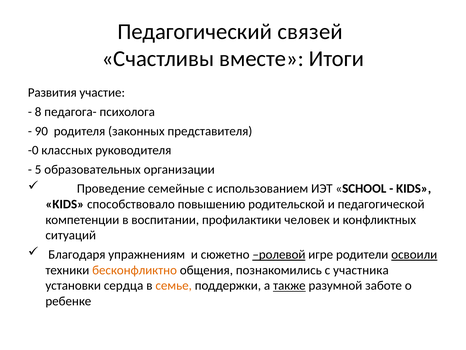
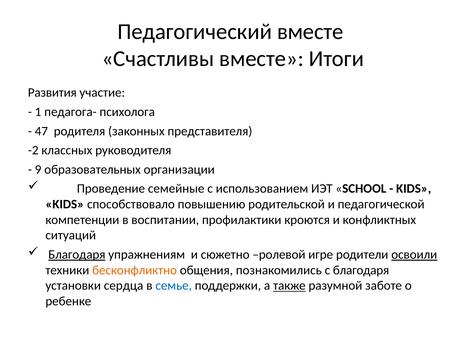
Педагогический связей: связей -> вместе
8: 8 -> 1
90: 90 -> 47
-0: -0 -> -2
5: 5 -> 9
человек: человек -> кроются
Благодаря at (77, 254) underline: none -> present
ролевой underline: present -> none
с участника: участника -> благодаря
семье colour: orange -> blue
